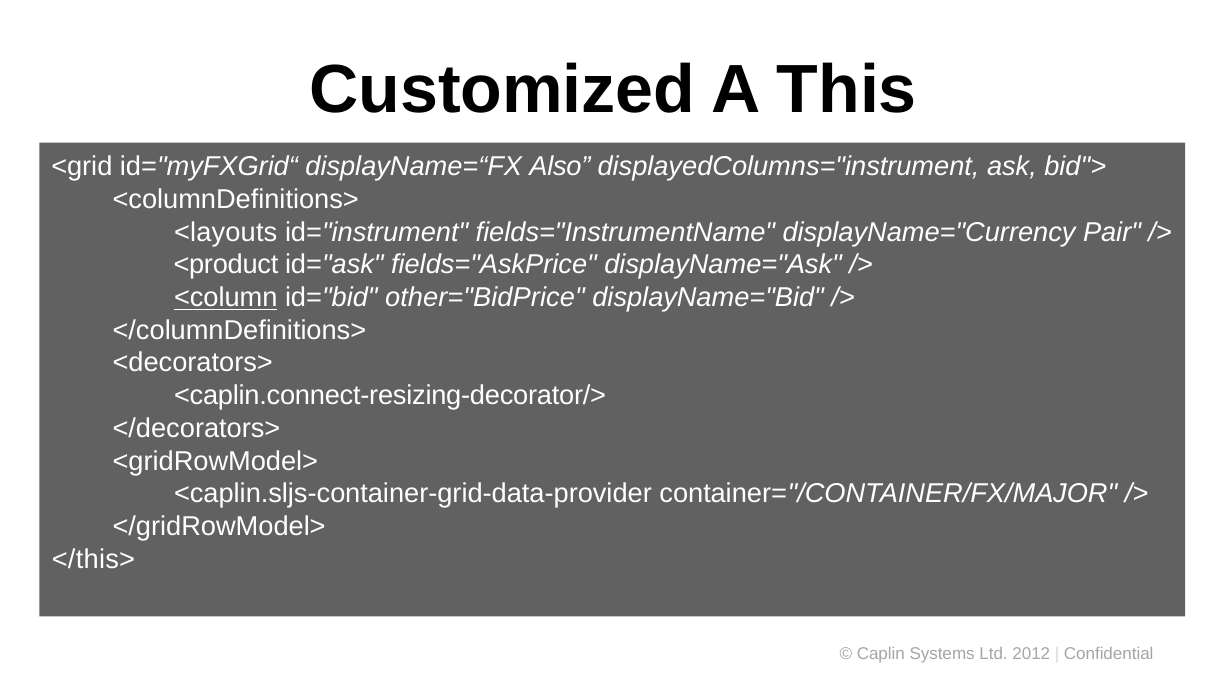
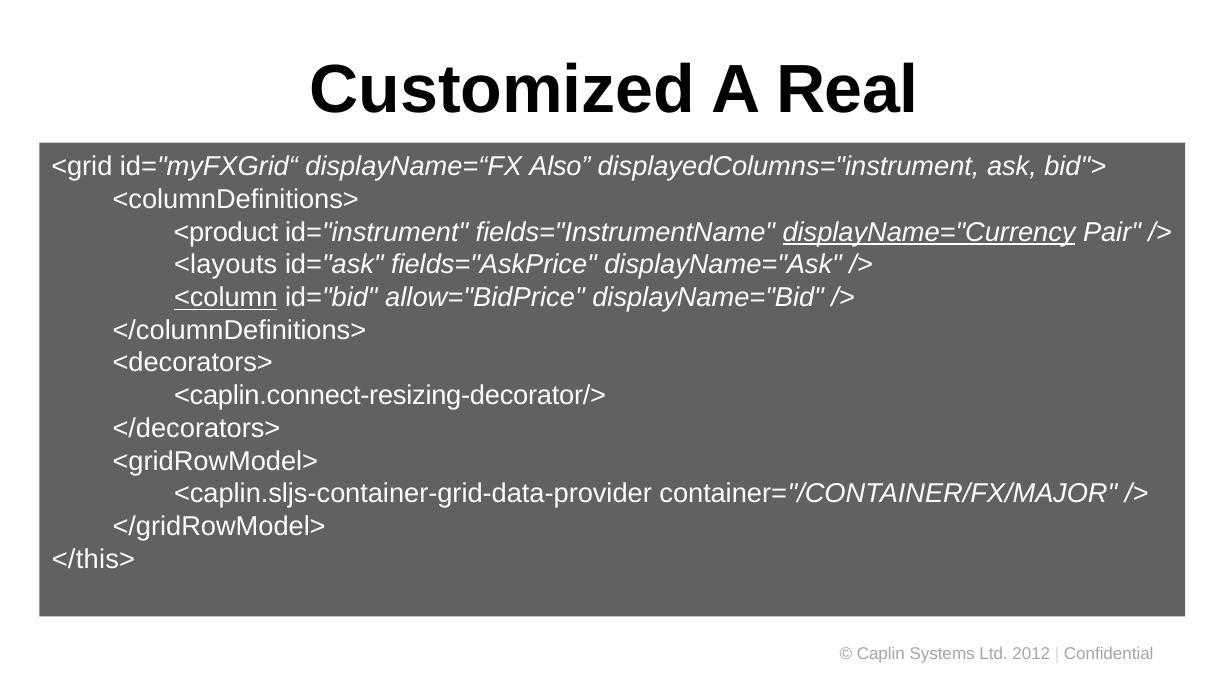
This: This -> Real
<layouts: <layouts -> <product
displayName="Currency underline: none -> present
<product: <product -> <layouts
other="BidPrice: other="BidPrice -> allow="BidPrice
